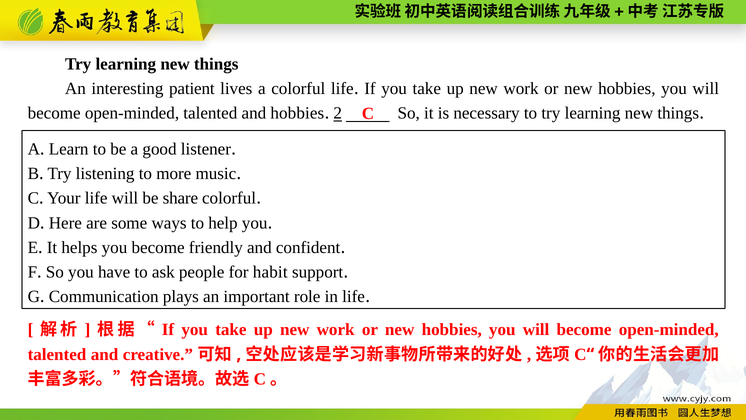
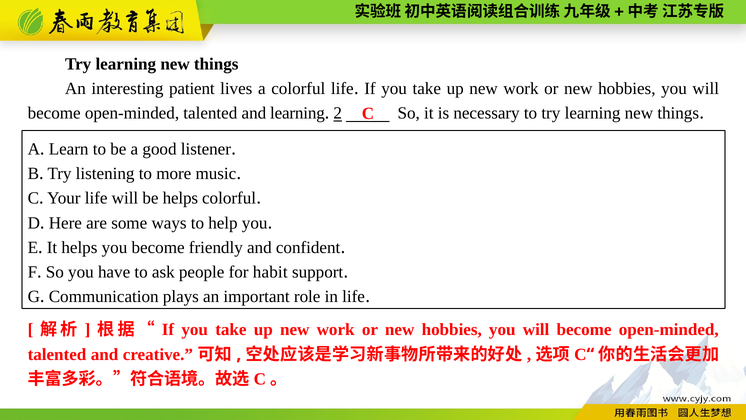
and hobbies: hobbies -> learning
be share: share -> helps
